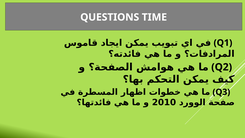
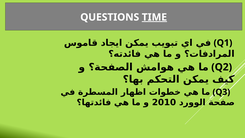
TIME underline: none -> present
